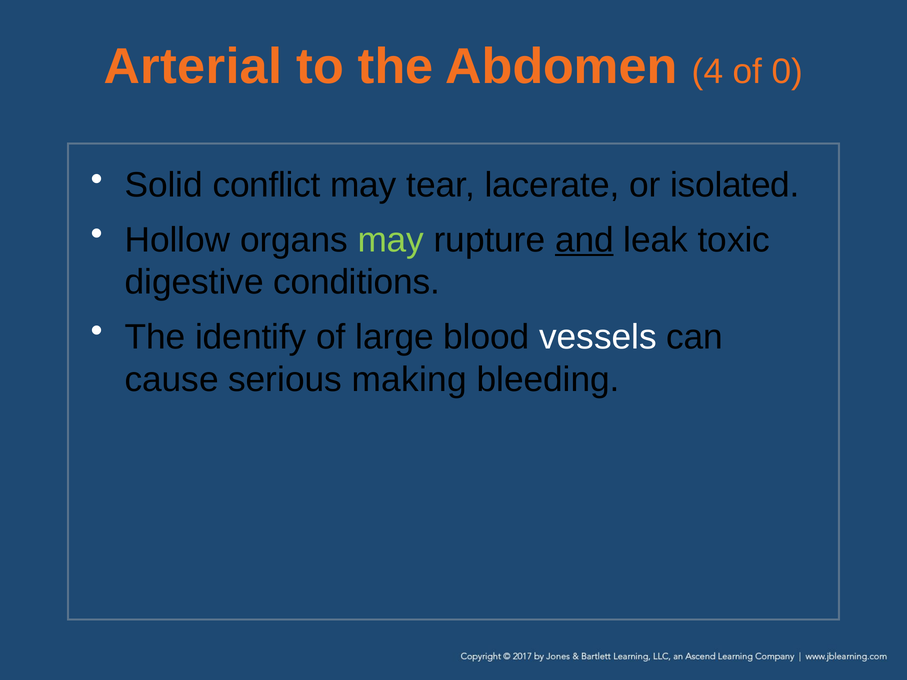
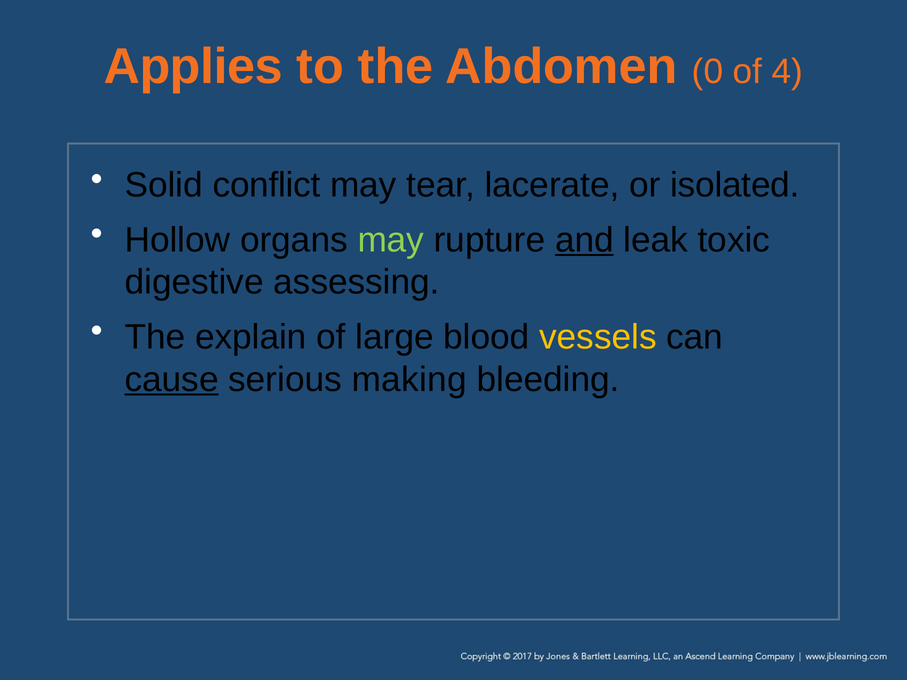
Arterial: Arterial -> Applies
4: 4 -> 0
0: 0 -> 4
conditions: conditions -> assessing
identify: identify -> explain
vessels colour: white -> yellow
cause underline: none -> present
